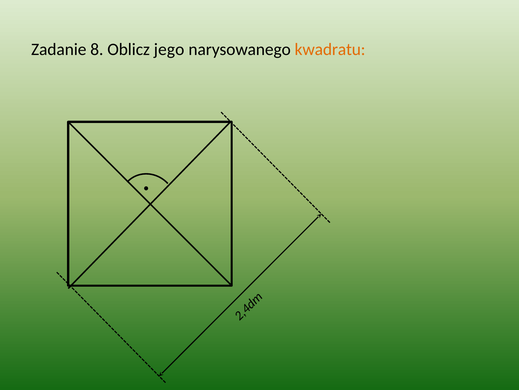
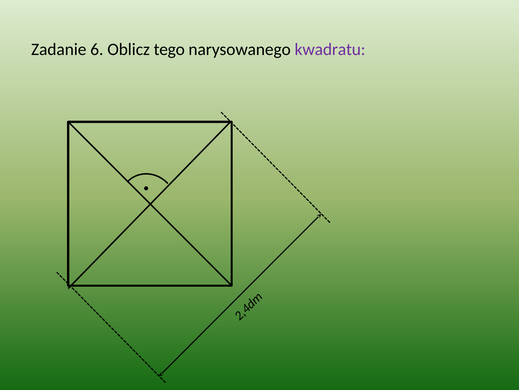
8: 8 -> 6
jego: jego -> tego
kwadratu colour: orange -> purple
